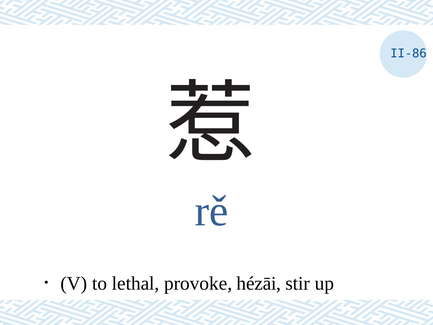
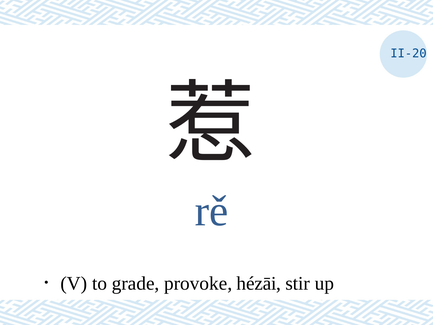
II-86: II-86 -> II-20
lethal: lethal -> grade
